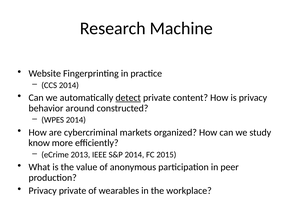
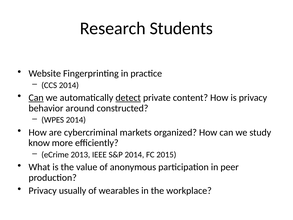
Machine: Machine -> Students
Can at (36, 98) underline: none -> present
Privacy private: private -> usually
